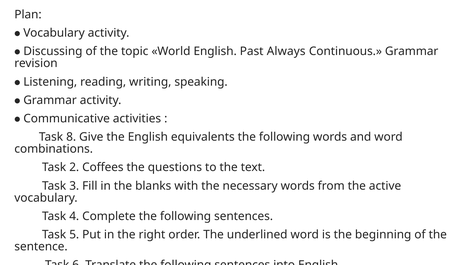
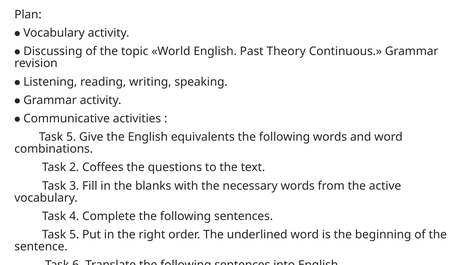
Always: Always -> Theory
8 at (71, 137): 8 -> 5
